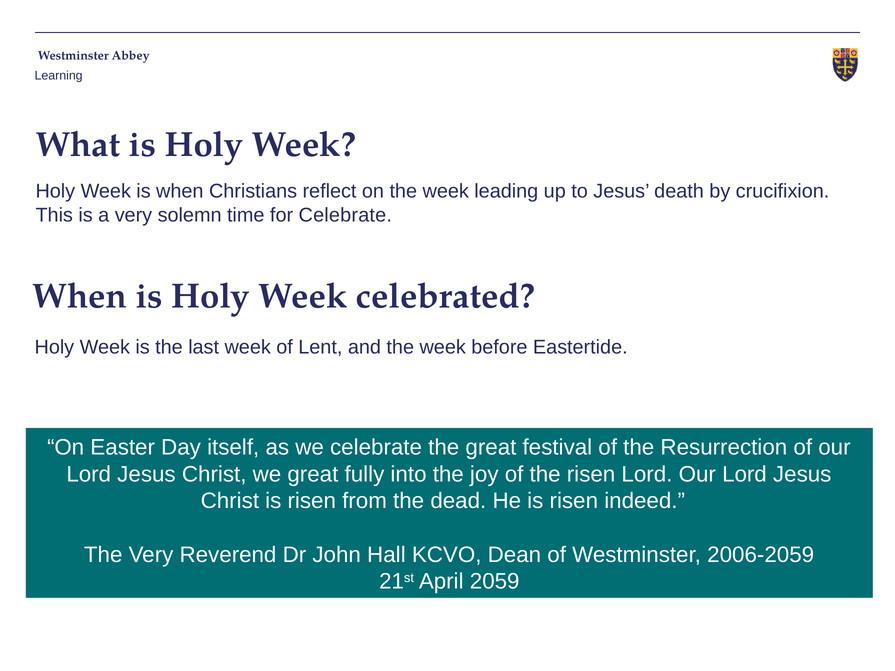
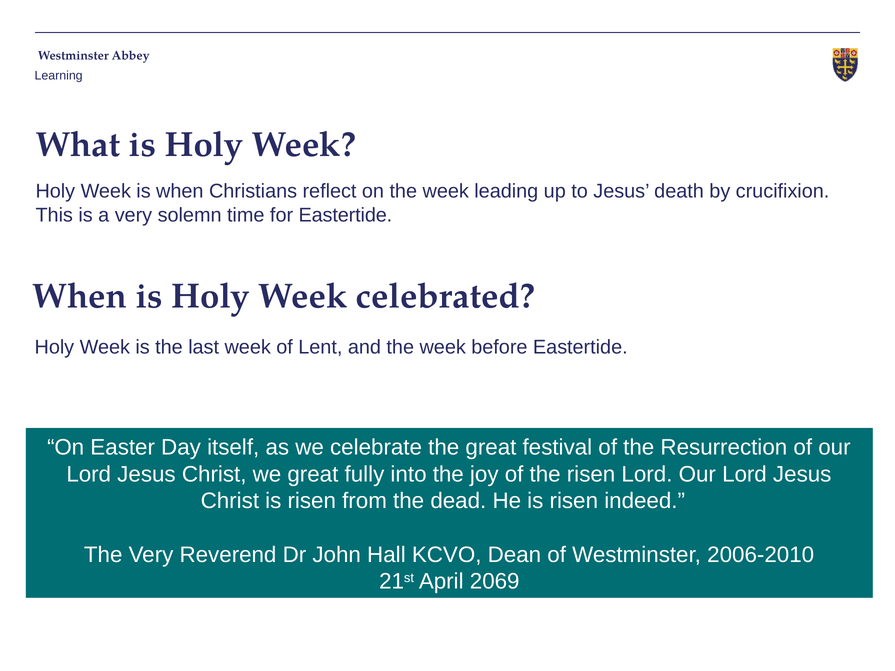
for Celebrate: Celebrate -> Eastertide
2006-2059: 2006-2059 -> 2006-2010
2059: 2059 -> 2069
